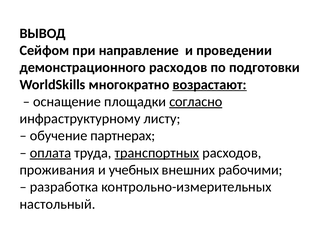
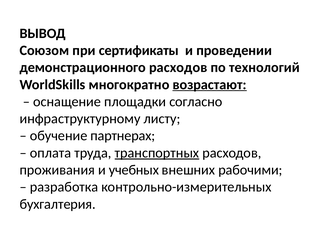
Сейфом: Сейфом -> Союзом
направление: направление -> сертификаты
подготовки: подготовки -> технологий
согласно underline: present -> none
оплата underline: present -> none
настольный: настольный -> бухгалтерия
